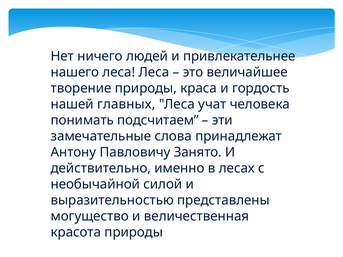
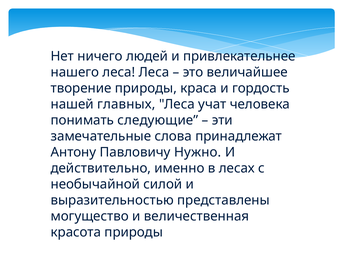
подсчитаем: подсчитаем -> следующие
Занято: Занято -> Нужно
